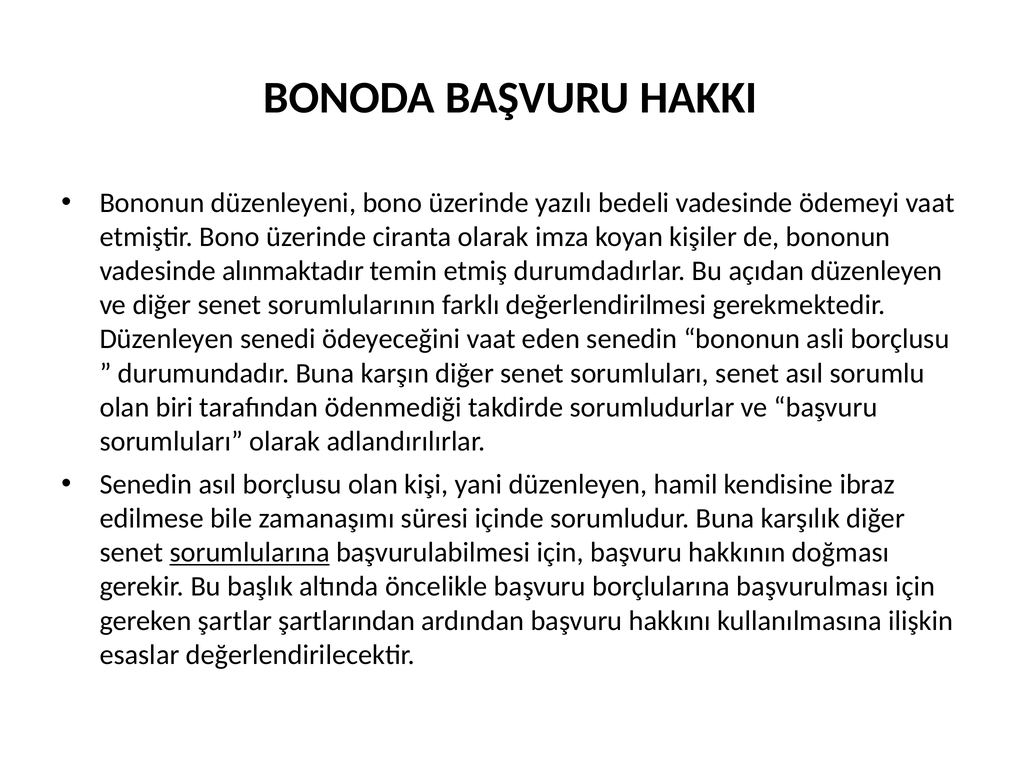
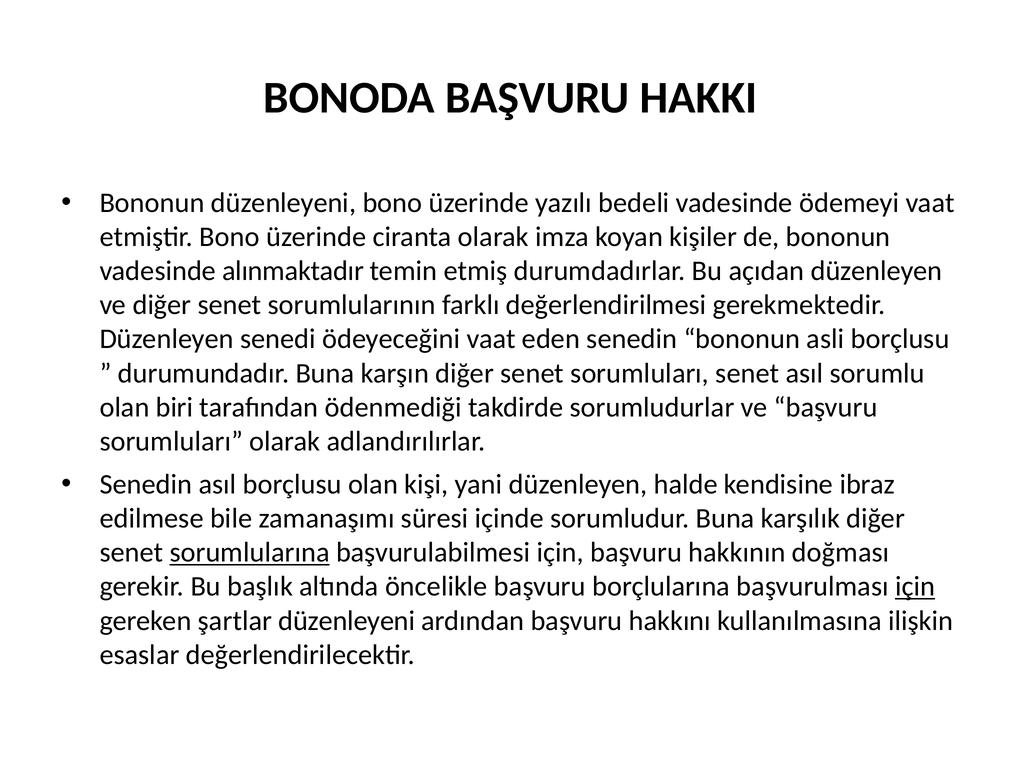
hamil: hamil -> halde
için at (915, 586) underline: none -> present
şartlar şartlarından: şartlarından -> düzenleyeni
